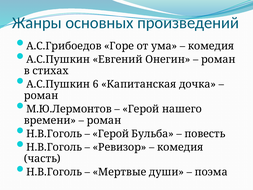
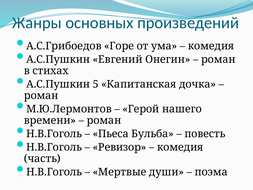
6: 6 -> 5
Герой at (111, 134): Герой -> Пьеса
